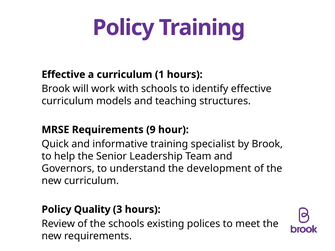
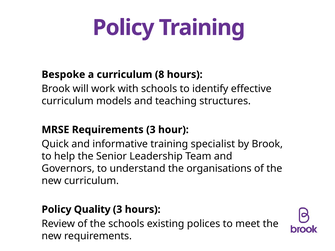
Effective at (63, 75): Effective -> Bespoke
1: 1 -> 8
Requirements 9: 9 -> 3
development: development -> organisations
